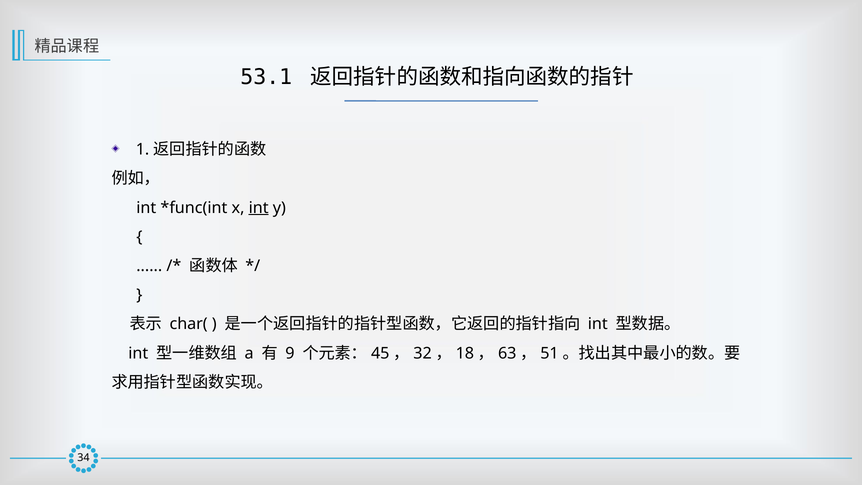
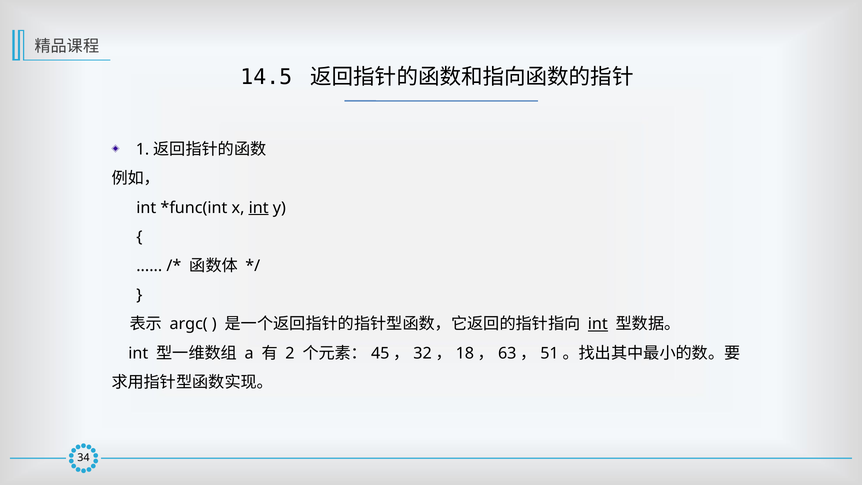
53.1: 53.1 -> 14.5
char(: char( -> argc(
int at (598, 324) underline: none -> present
9: 9 -> 2
